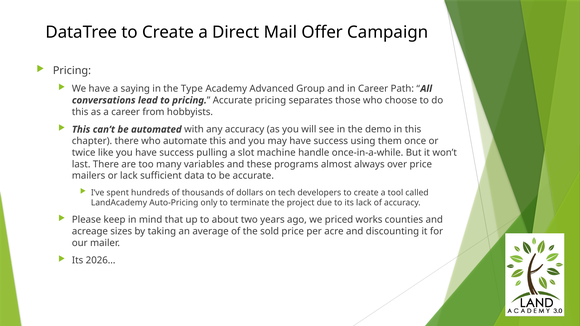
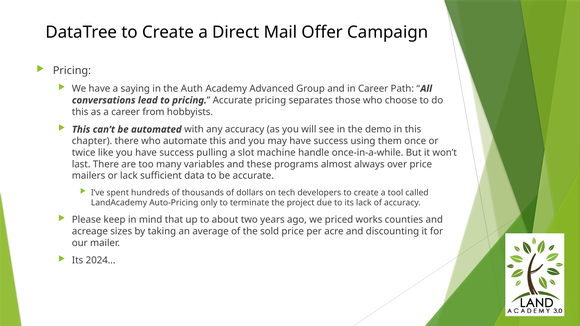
Type: Type -> Auth
2026…: 2026… -> 2024…
